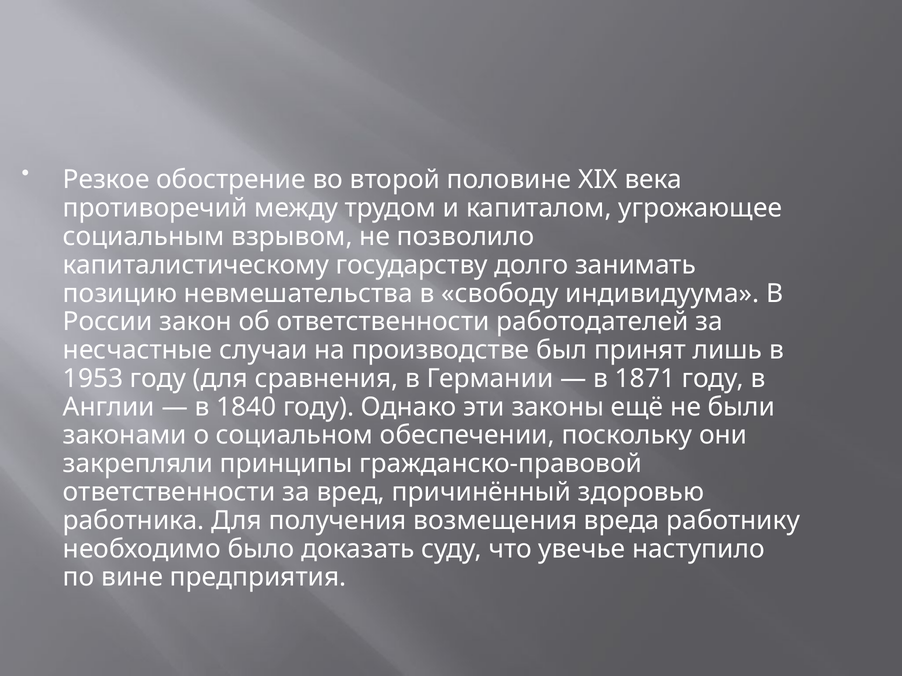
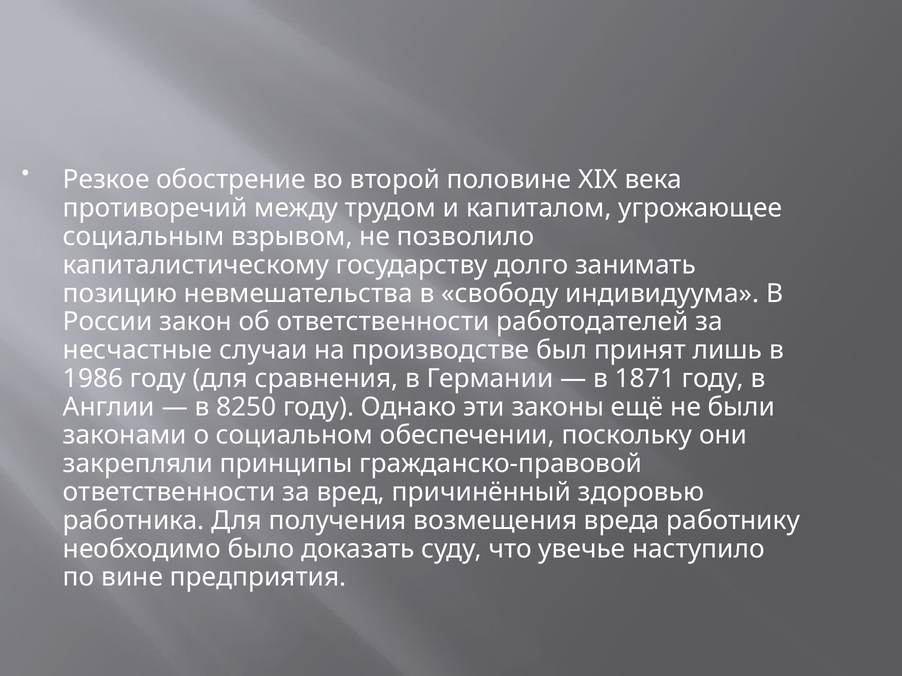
1953: 1953 -> 1986
1840: 1840 -> 8250
